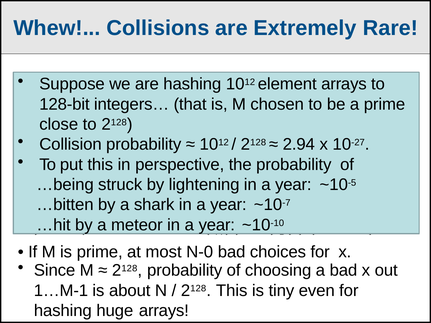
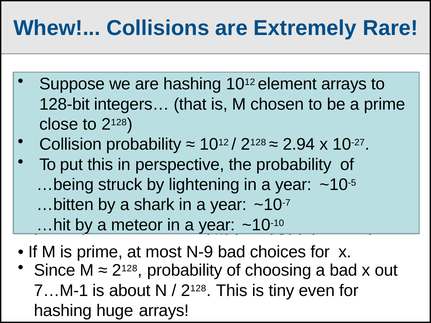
N-0: N-0 -> N-9
1…M-1: 1…M-1 -> 7…M-1
